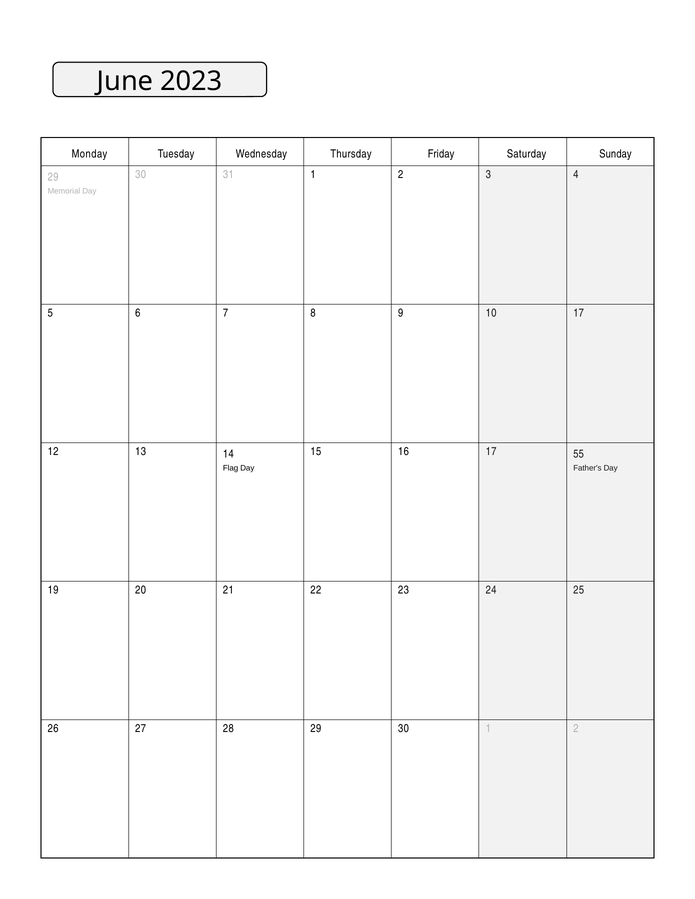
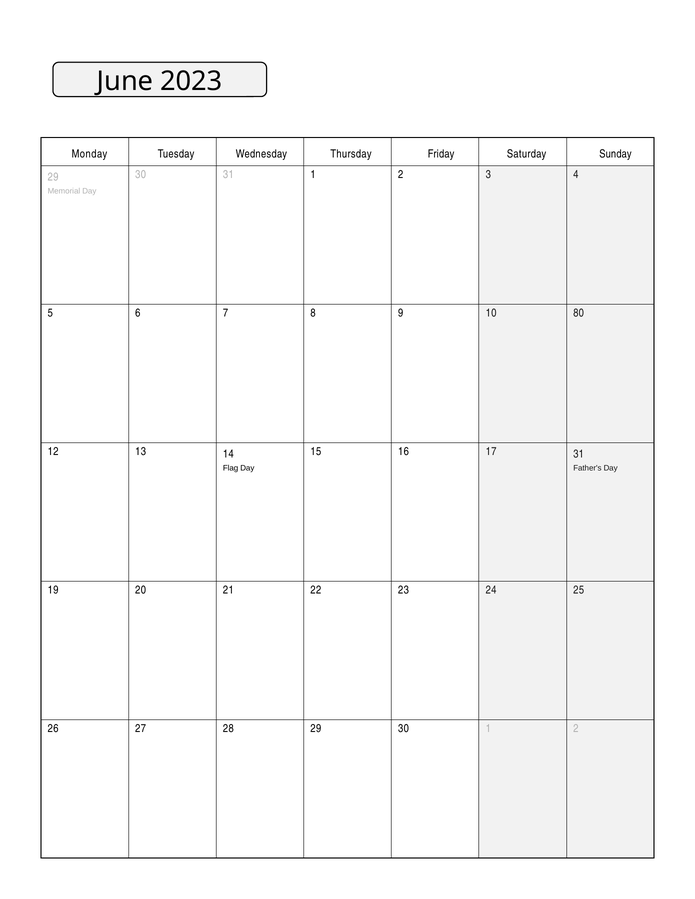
10 17: 17 -> 80
17 55: 55 -> 31
